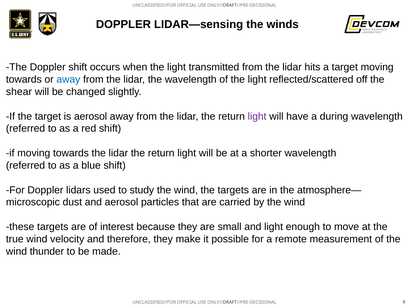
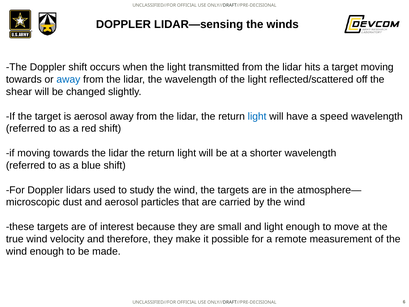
light at (257, 116) colour: purple -> blue
during: during -> speed
wind thunder: thunder -> enough
